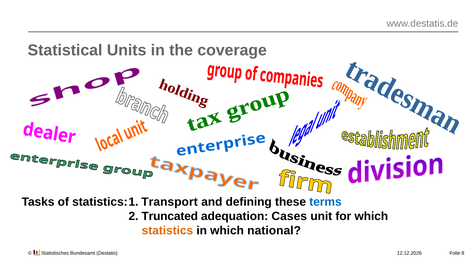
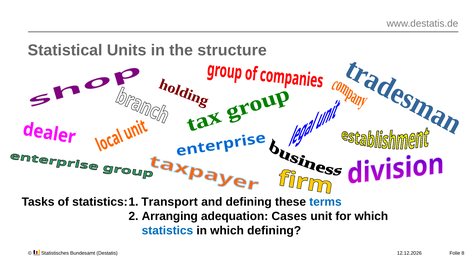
coverage: coverage -> structure
Truncated: Truncated -> Arranging
statistics colour: orange -> blue
which national: national -> defining
